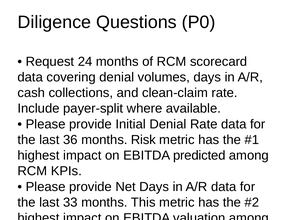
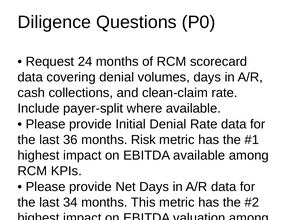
EBITDA predicted: predicted -> available
33: 33 -> 34
